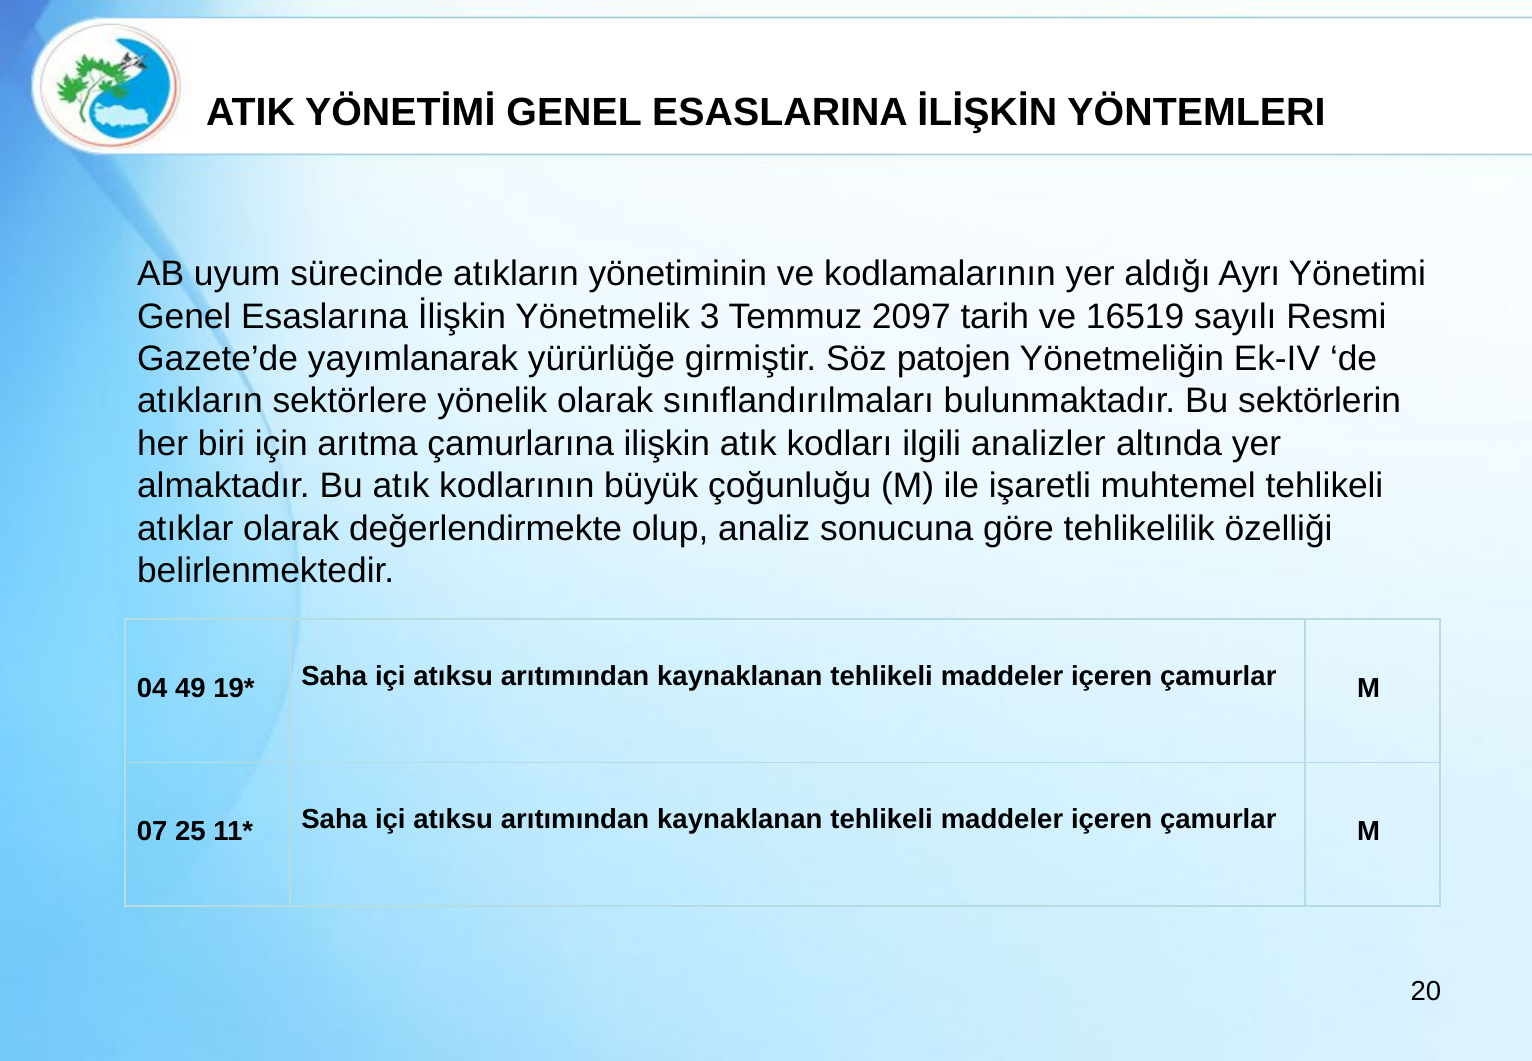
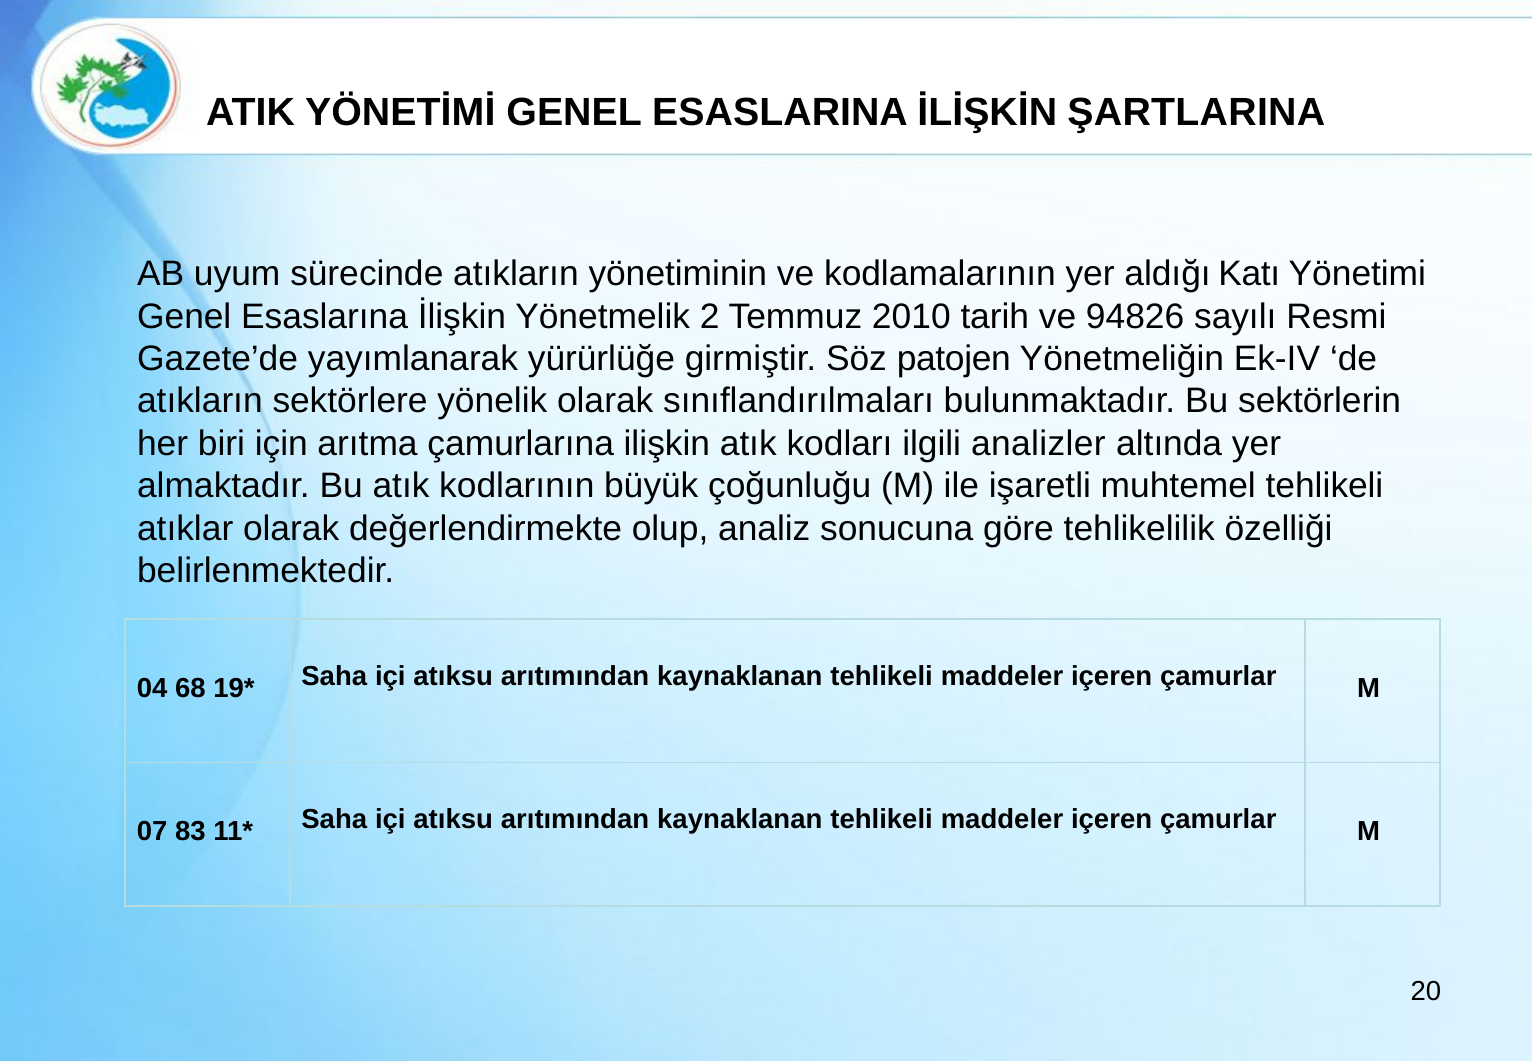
YÖNTEMLERI: YÖNTEMLERI -> ŞARTLARINA
Ayrı: Ayrı -> Katı
3: 3 -> 2
2097: 2097 -> 2010
16519: 16519 -> 94826
49: 49 -> 68
25: 25 -> 83
